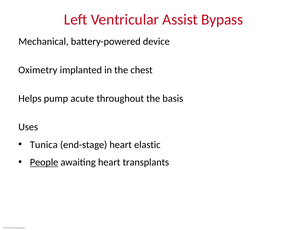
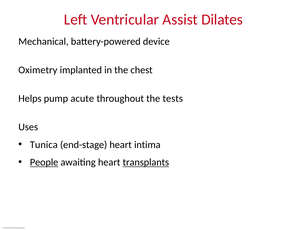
Bypass: Bypass -> Dilates
basis: basis -> tests
elastic: elastic -> intima
transplants underline: none -> present
